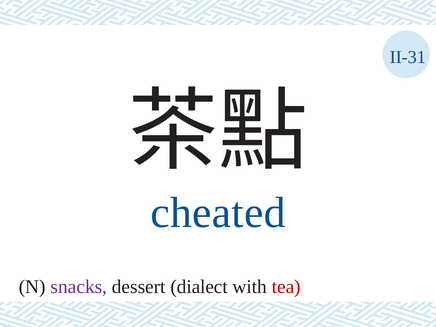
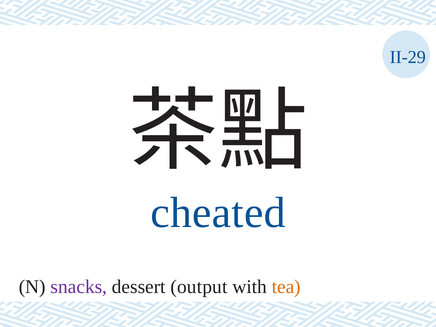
II-31: II-31 -> II-29
dialect: dialect -> output
tea colour: red -> orange
